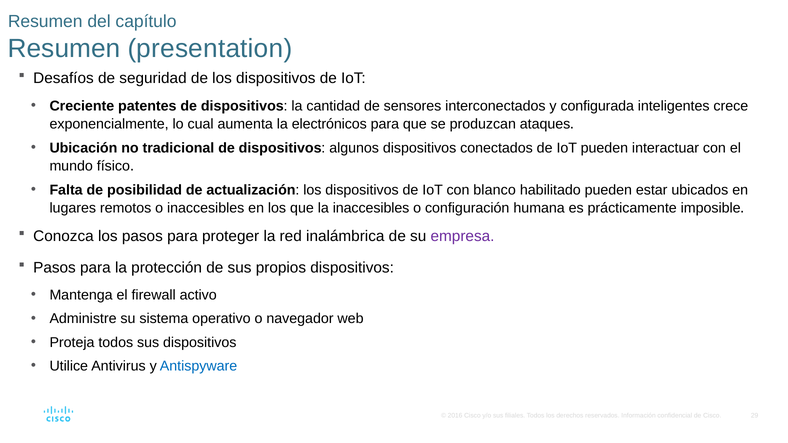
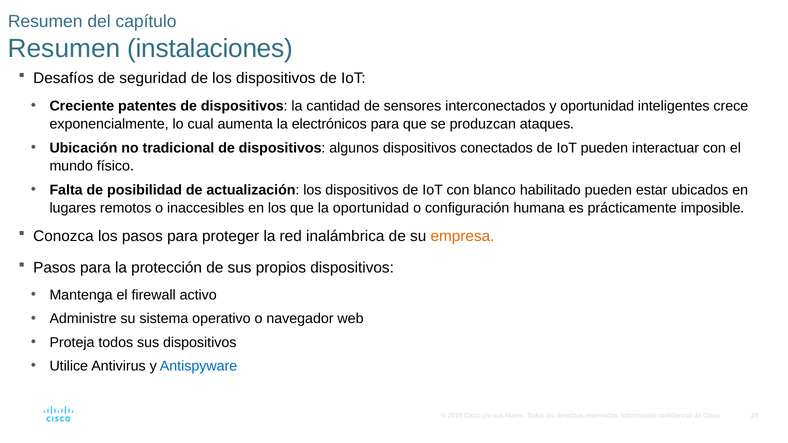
presentation: presentation -> instalaciones
y configurada: configurada -> oportunidad
la inaccesibles: inaccesibles -> oportunidad
empresa colour: purple -> orange
